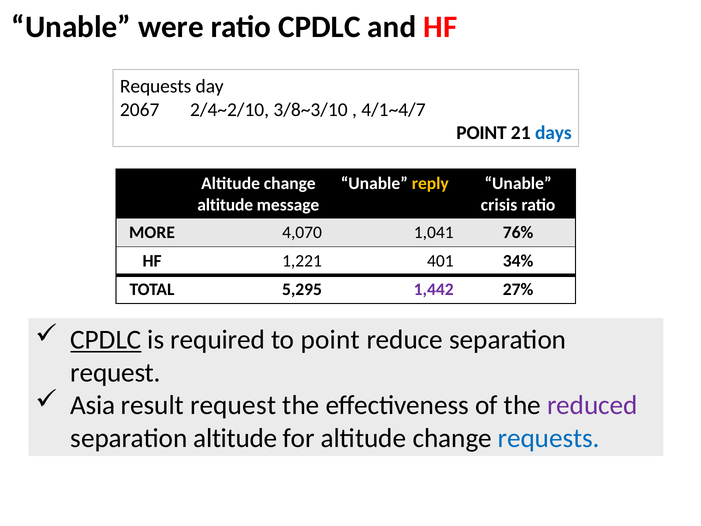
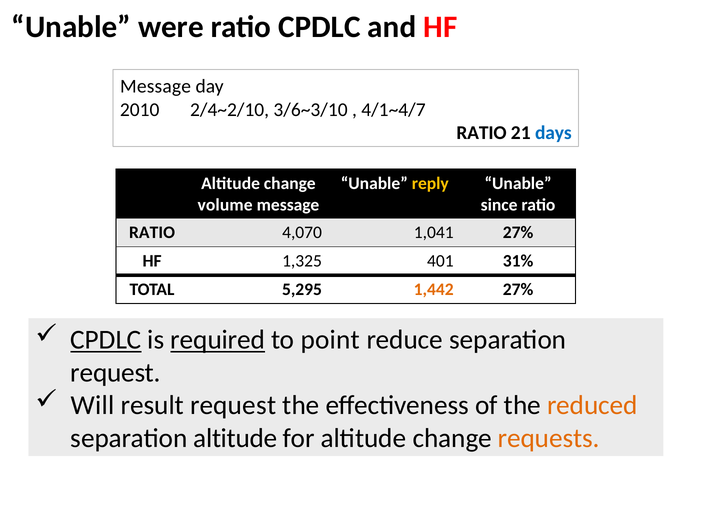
Requests at (156, 86): Requests -> Message
2067: 2067 -> 2010
3/8~3/10: 3/8~3/10 -> 3/6~3/10
POINT at (482, 133): POINT -> RATIO
altitude at (225, 205): altitude -> volume
crisis: crisis -> since
MORE at (152, 233): MORE -> RATIO
1,041 76%: 76% -> 27%
1,221: 1,221 -> 1,325
34%: 34% -> 31%
1,442 colour: purple -> orange
required underline: none -> present
Asia: Asia -> Will
reduced colour: purple -> orange
requests at (549, 438) colour: blue -> orange
